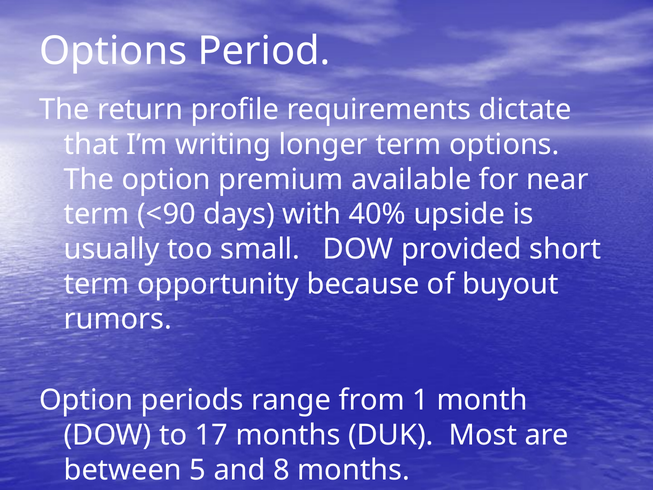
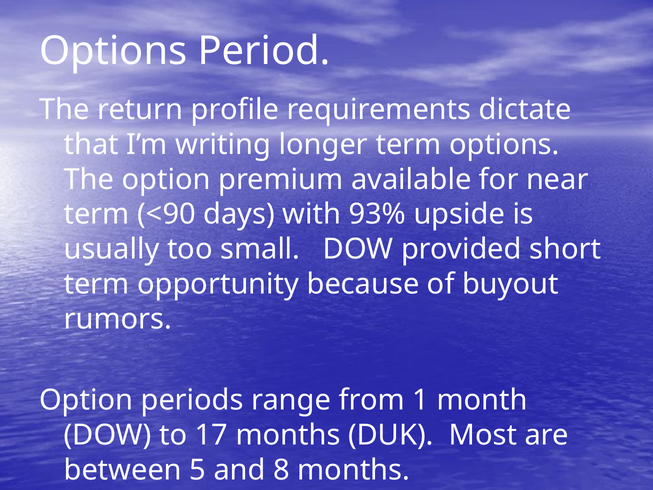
40%: 40% -> 93%
